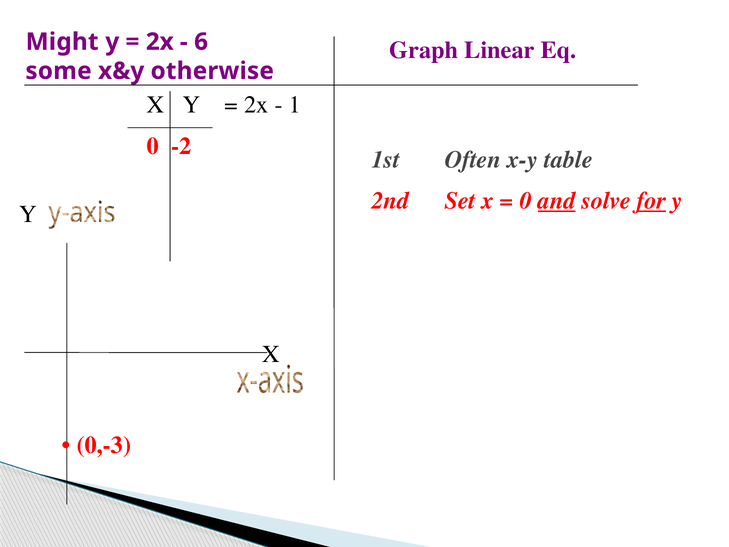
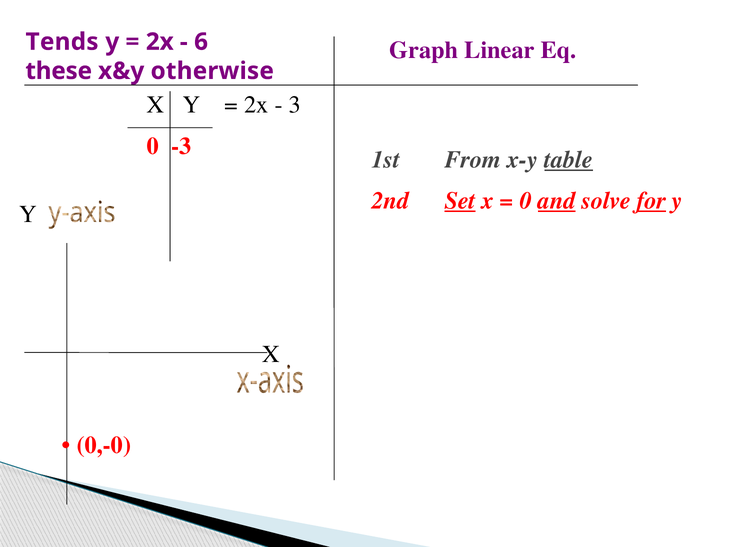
Might: Might -> Tends
some: some -> these
1: 1 -> 3
-2: -2 -> -3
Often: Often -> From
table underline: none -> present
Set underline: none -> present
0,-3: 0,-3 -> 0,-0
